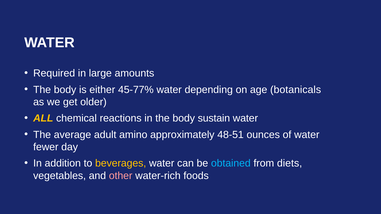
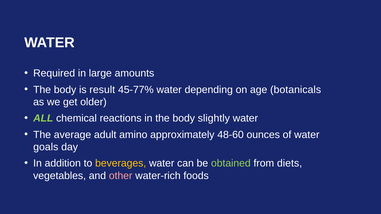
either: either -> result
ALL colour: yellow -> light green
sustain: sustain -> slightly
48-51: 48-51 -> 48-60
fewer: fewer -> goals
obtained colour: light blue -> light green
